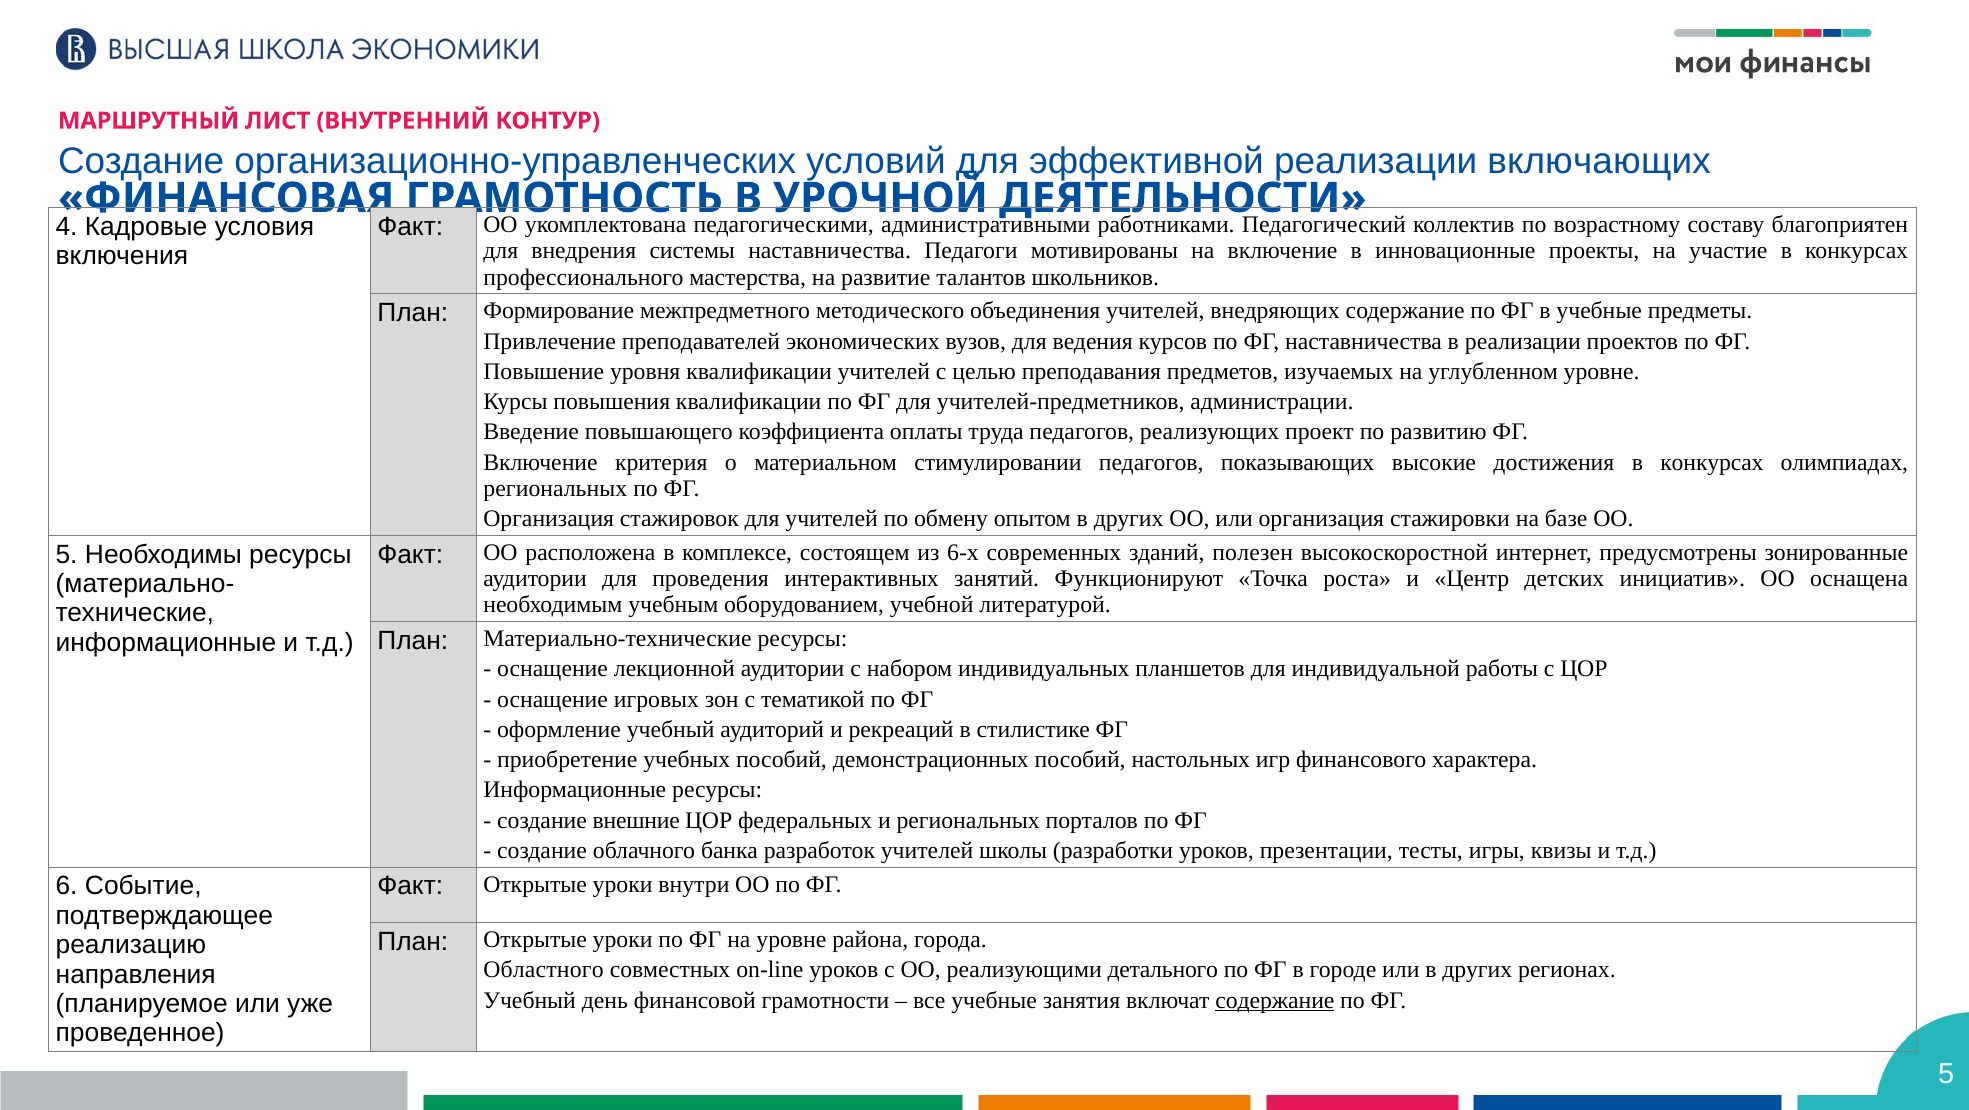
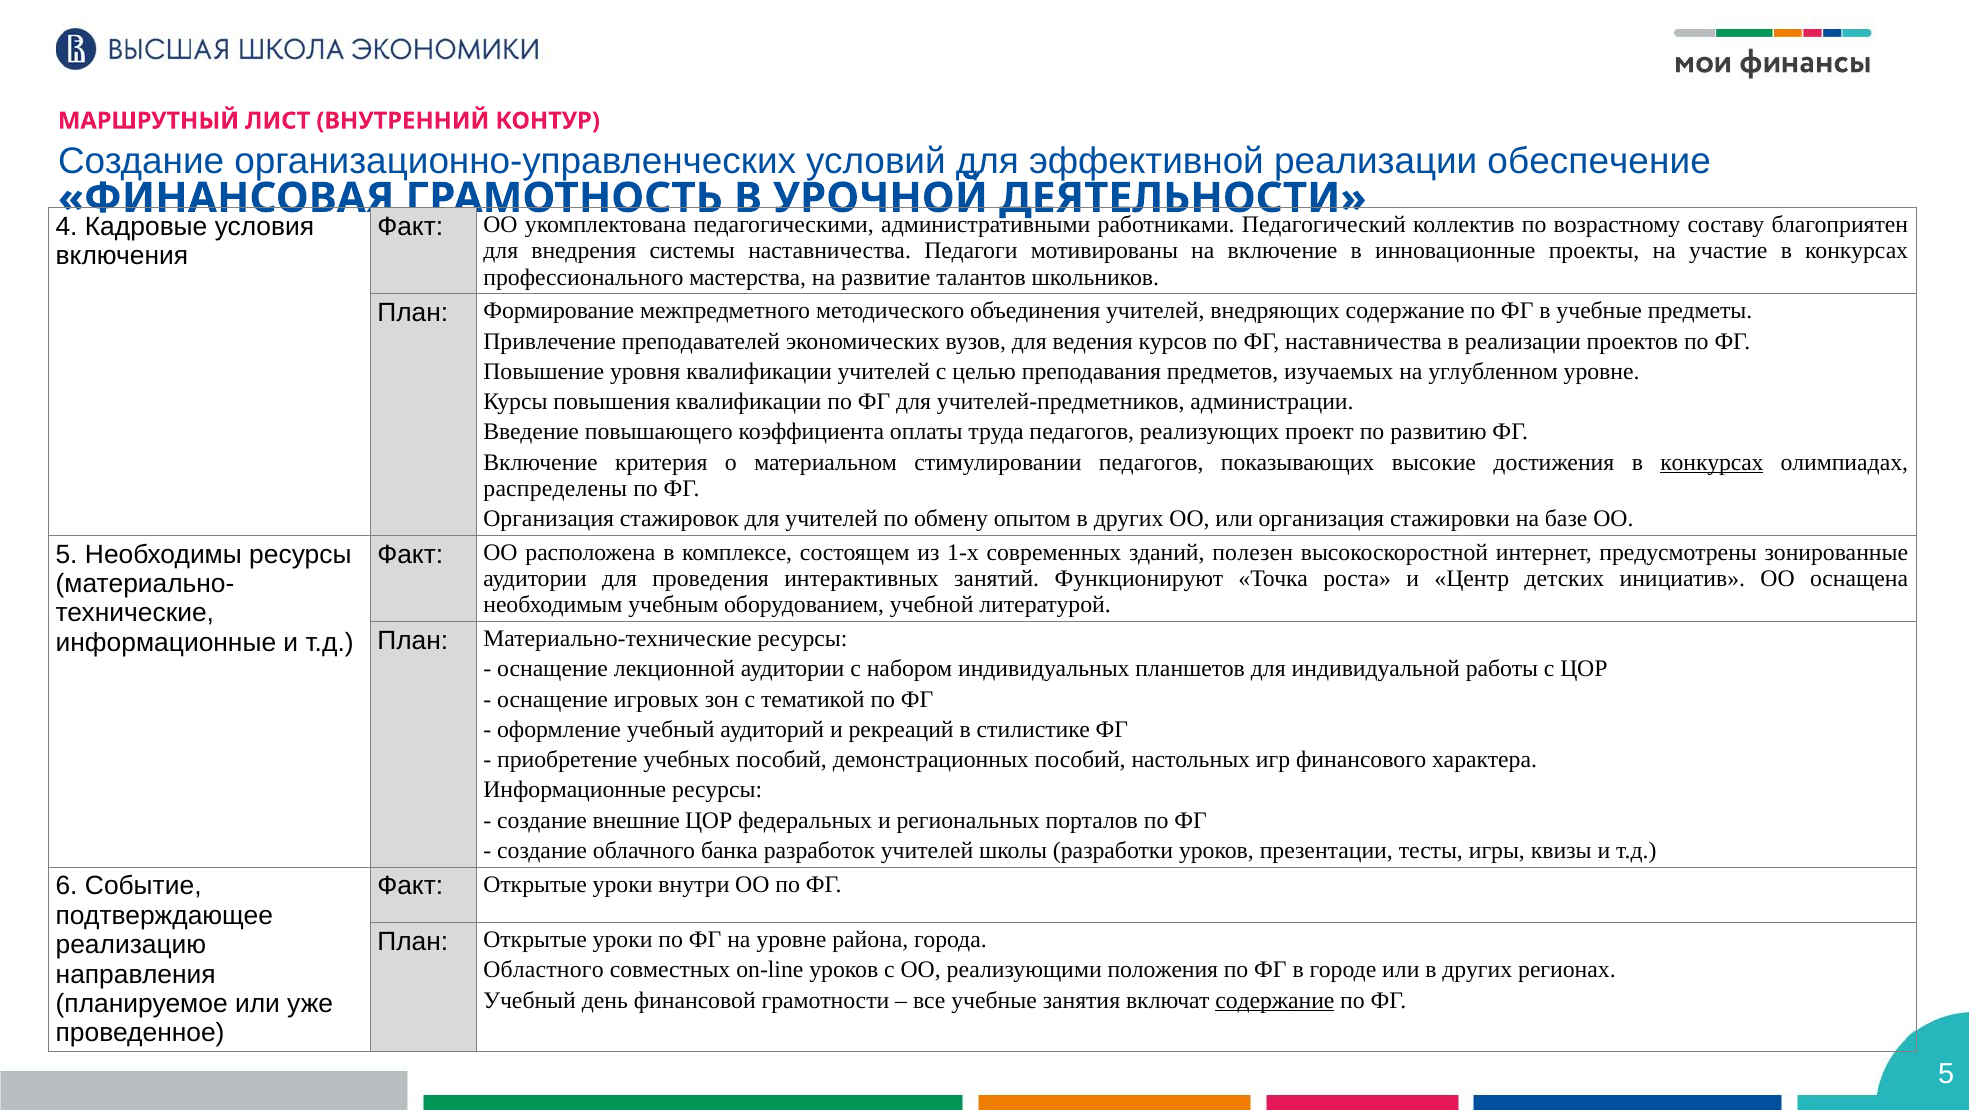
включающих: включающих -> обеспечение
конкурсах at (1712, 462) underline: none -> present
региональных at (555, 488): региональных -> распределены
6-х: 6-х -> 1-х
детального: детального -> положения
